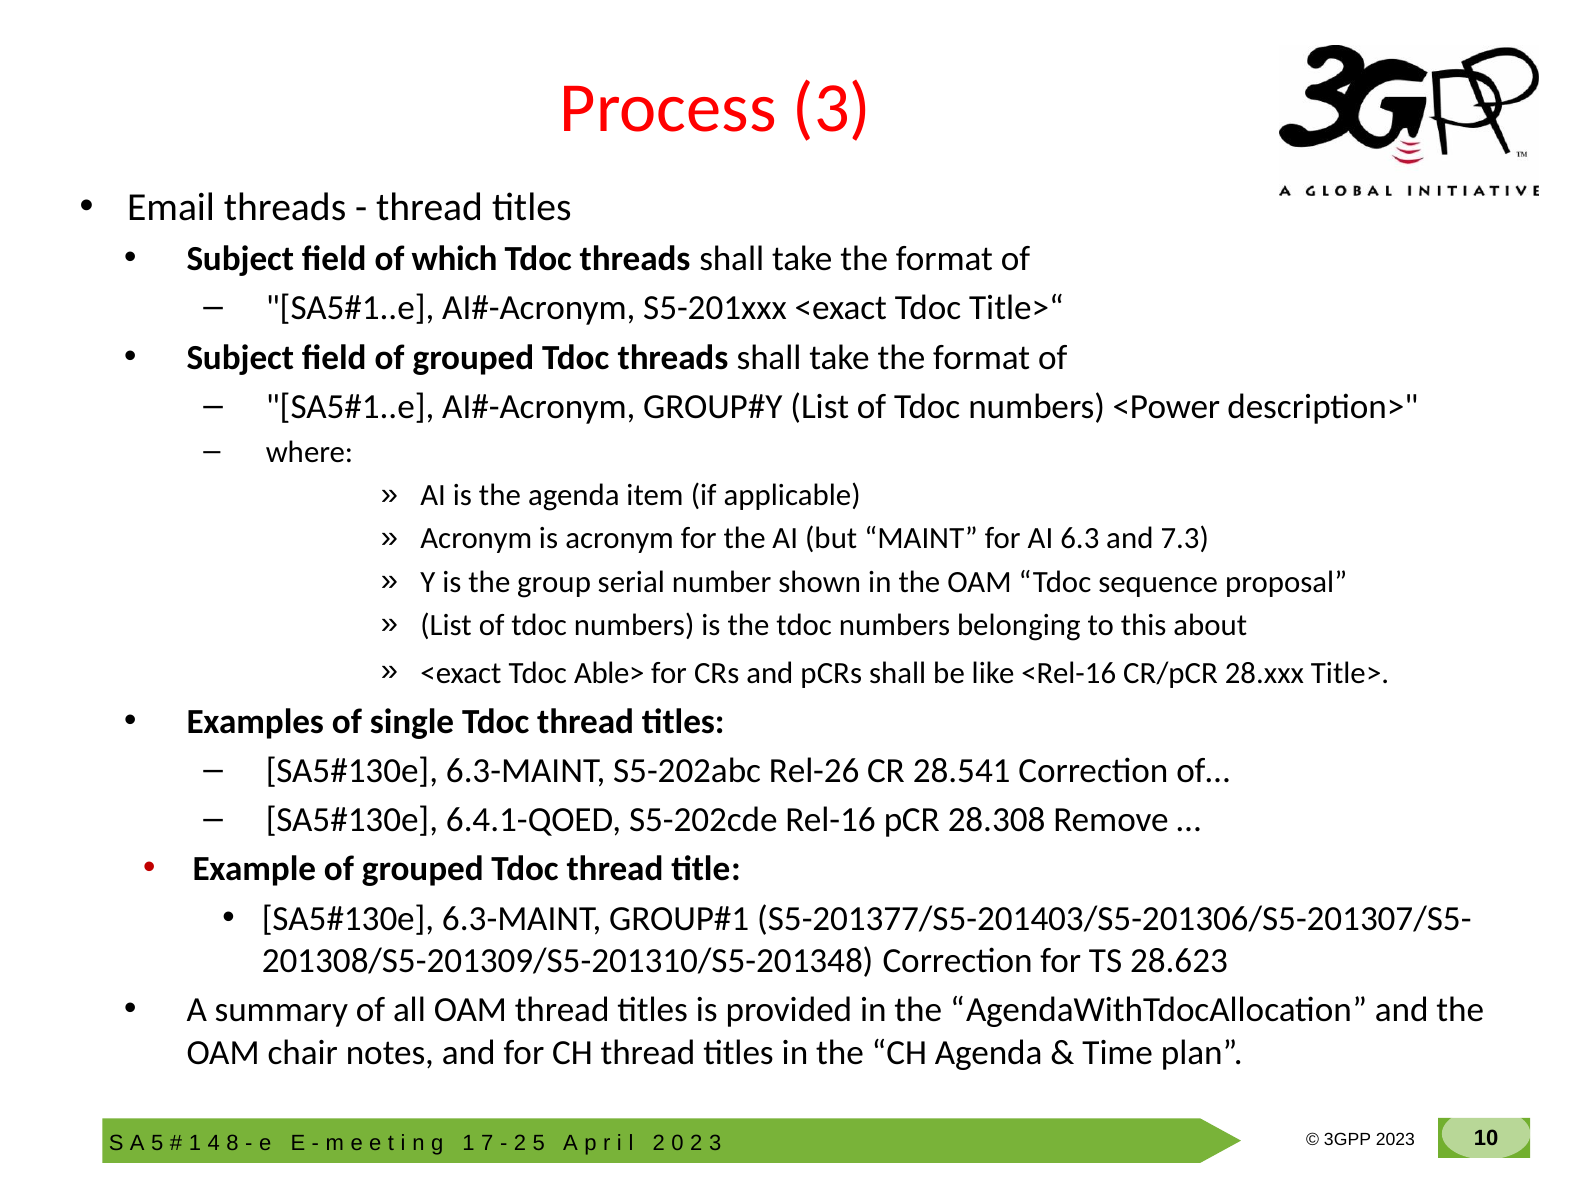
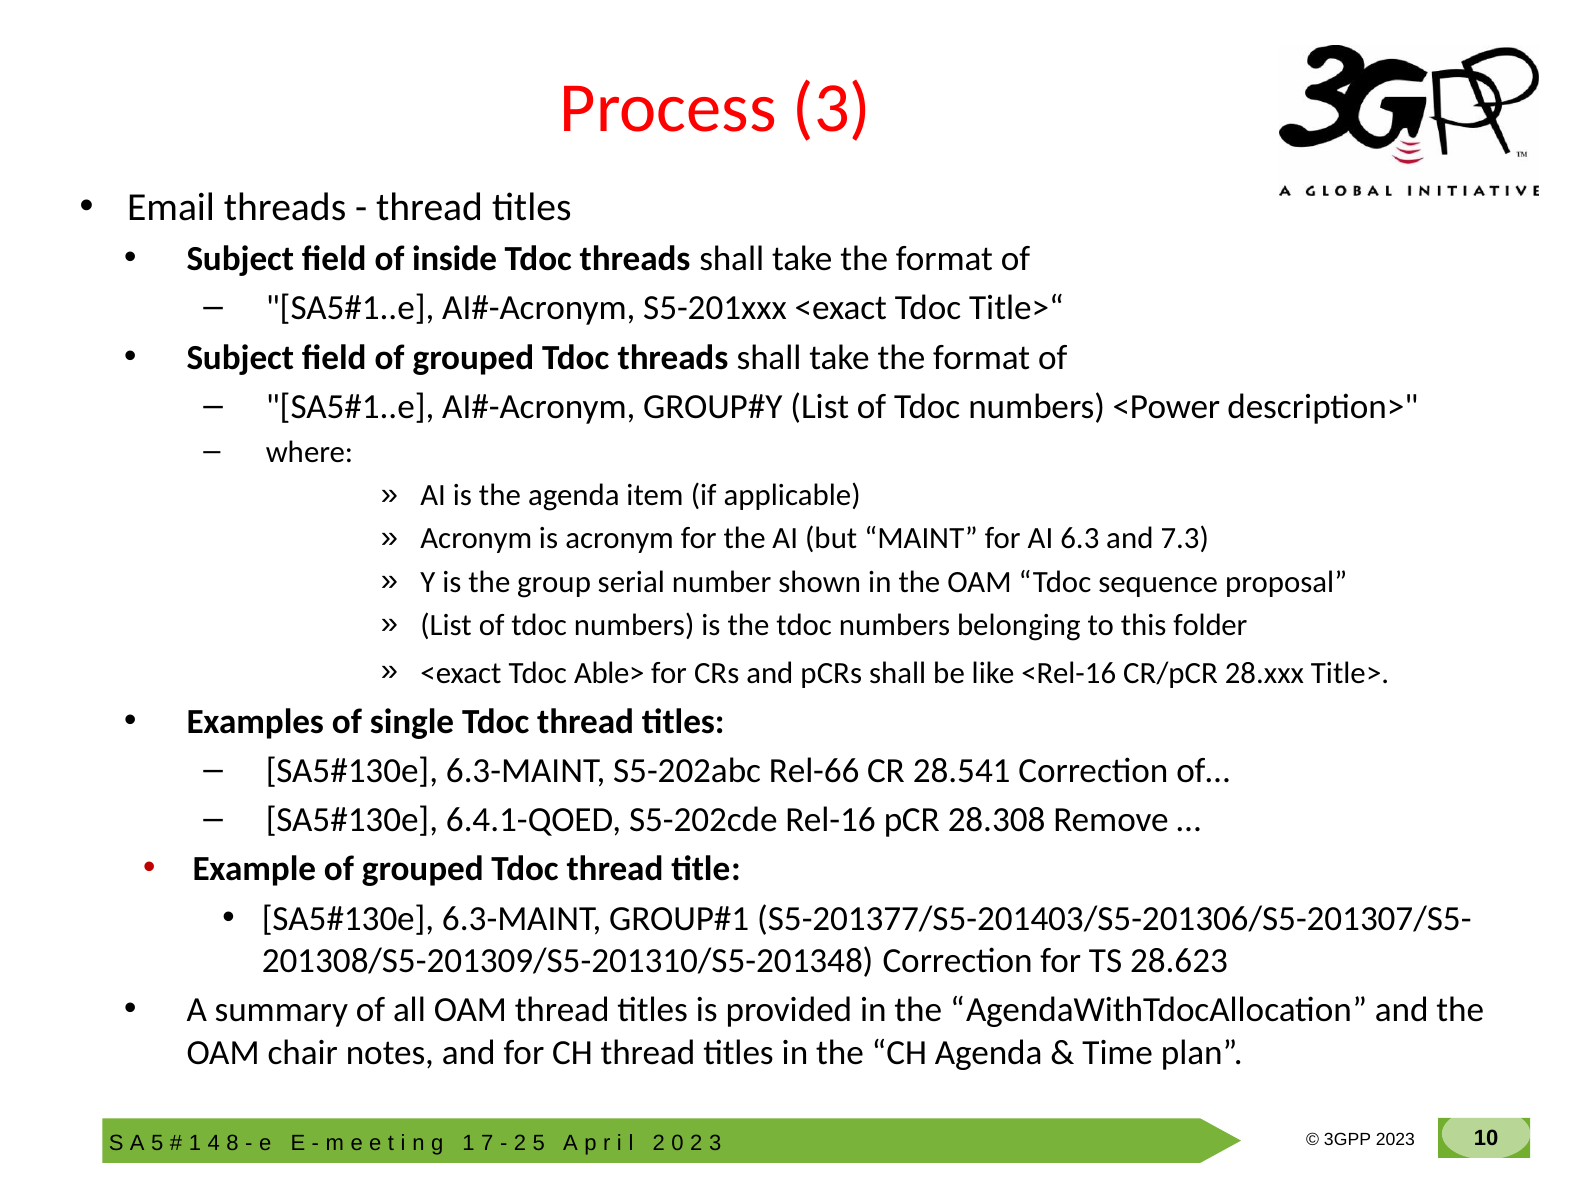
which: which -> inside
about: about -> folder
Rel-26: Rel-26 -> Rel-66
